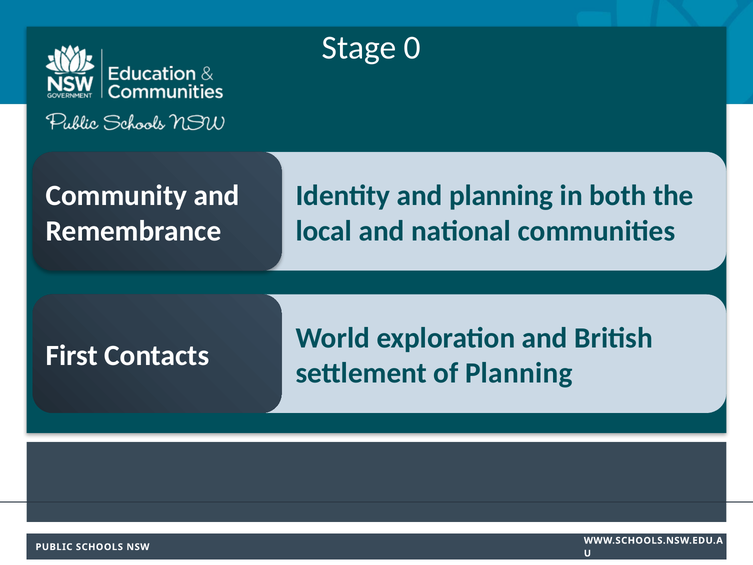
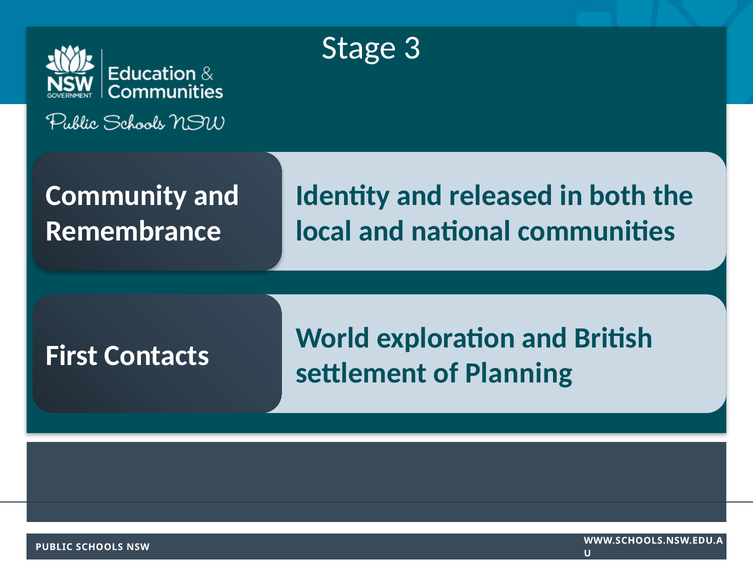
0: 0 -> 3
and planning: planning -> released
